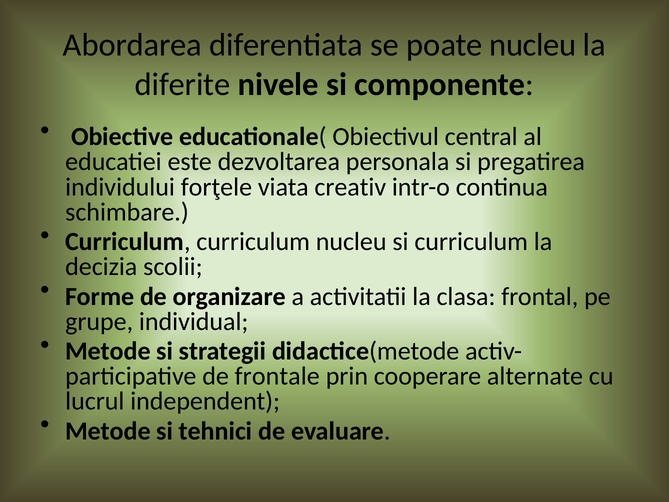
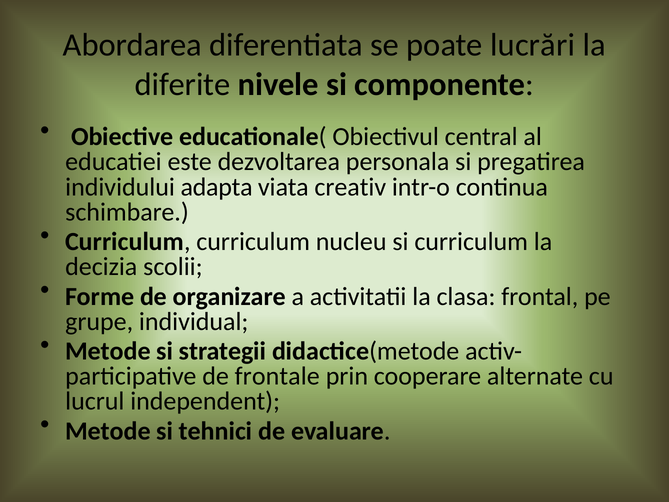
poate nucleu: nucleu -> lucrări
forţele: forţele -> adapta
